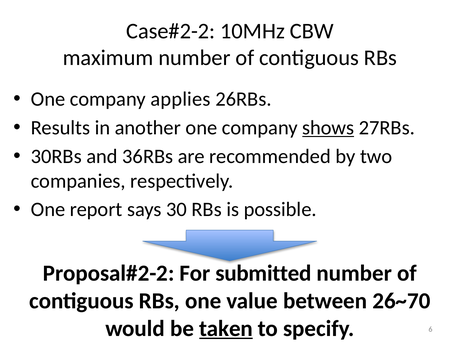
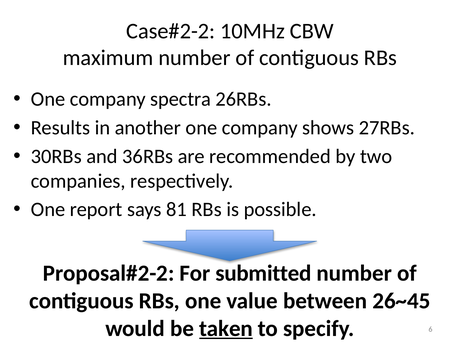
applies: applies -> spectra
shows underline: present -> none
30: 30 -> 81
26~70: 26~70 -> 26~45
